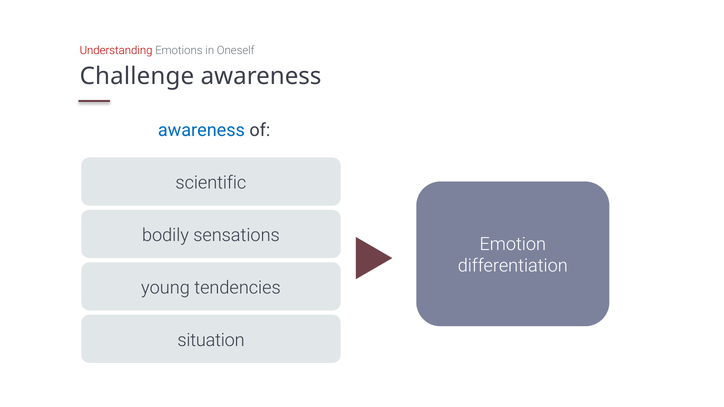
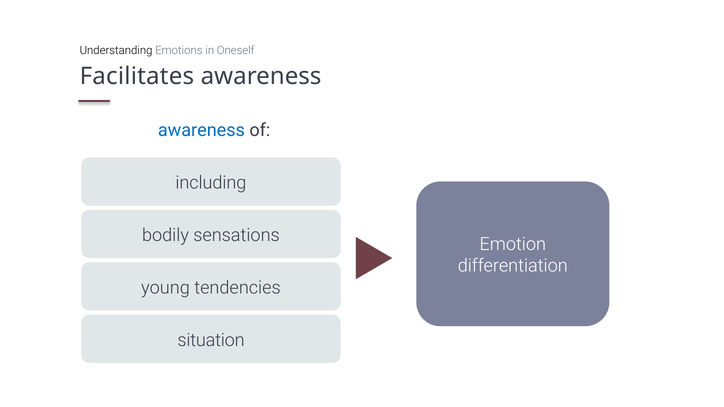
Understanding colour: red -> black
Challenge: Challenge -> Facilitates
scientific: scientific -> including
